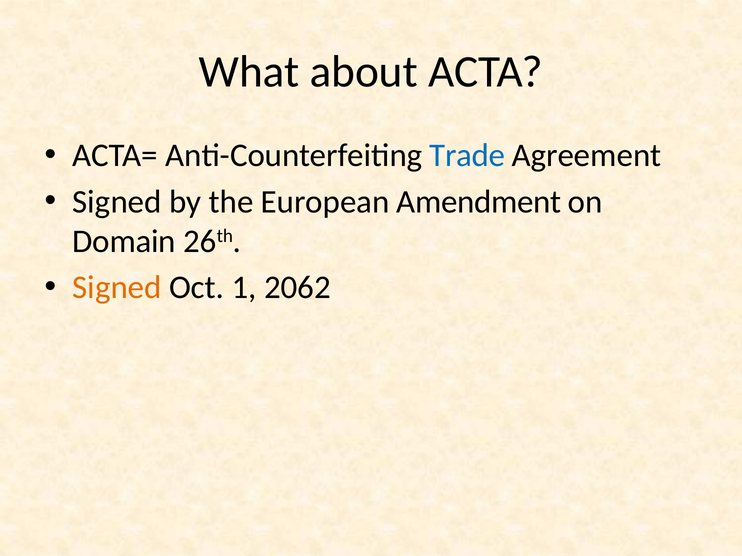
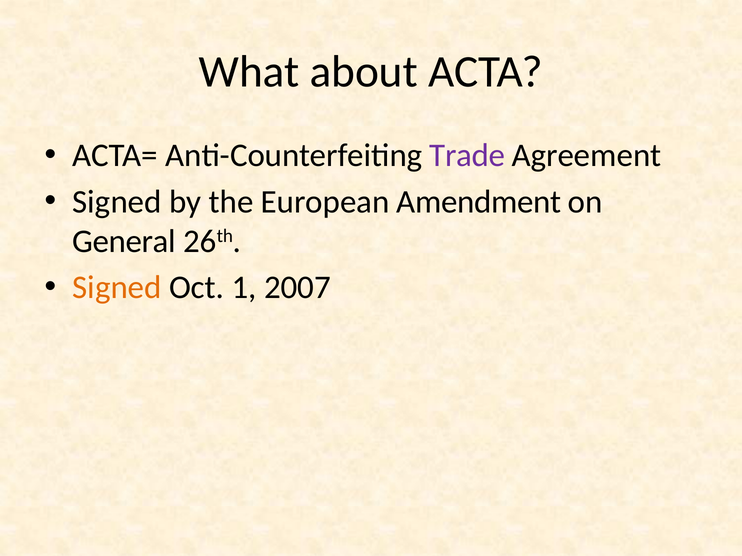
Trade colour: blue -> purple
Domain: Domain -> General
2062: 2062 -> 2007
